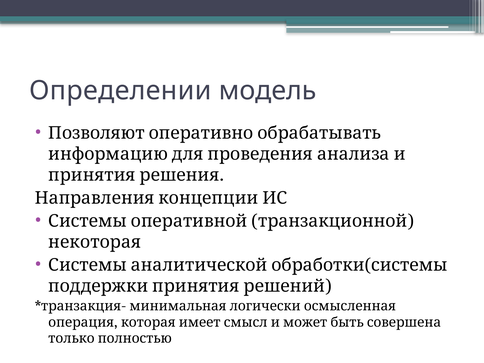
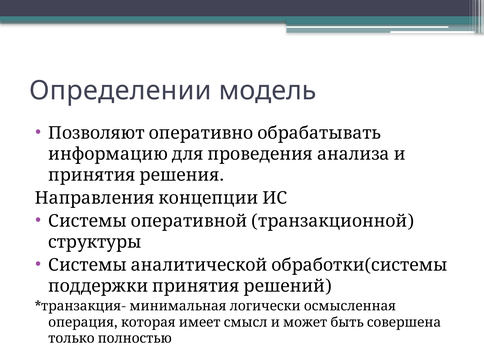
некоторая: некоторая -> структуры
